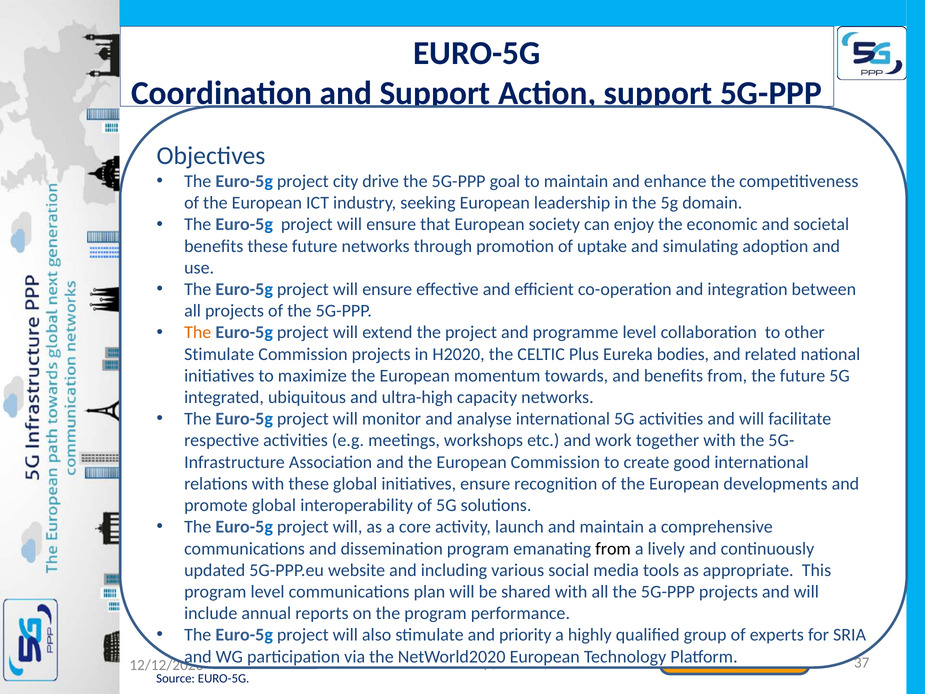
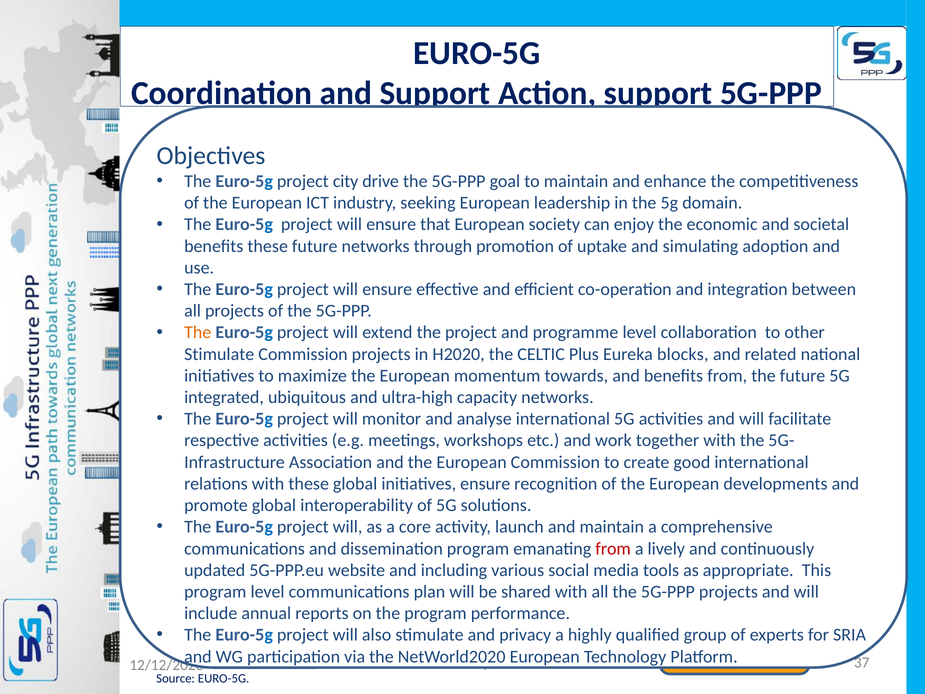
bodies: bodies -> blocks
from at (613, 548) colour: black -> red
priority: priority -> privacy
